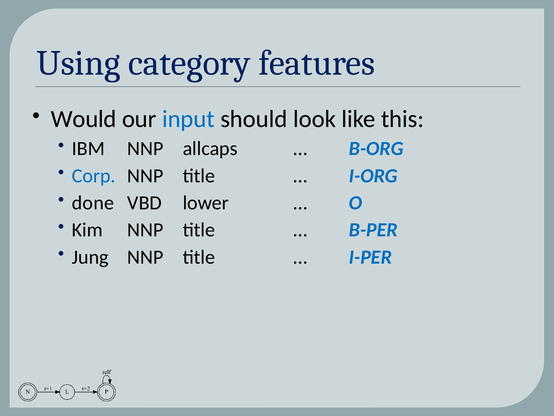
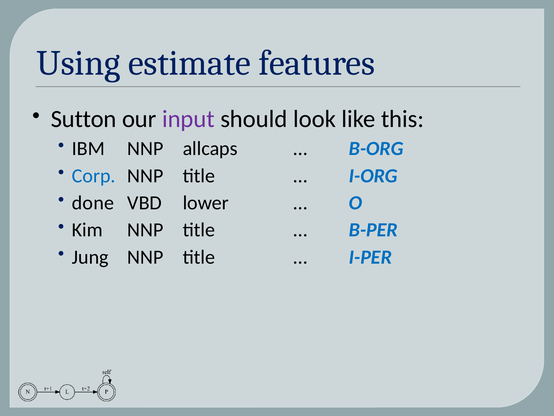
category: category -> estimate
Would: Would -> Sutton
input colour: blue -> purple
